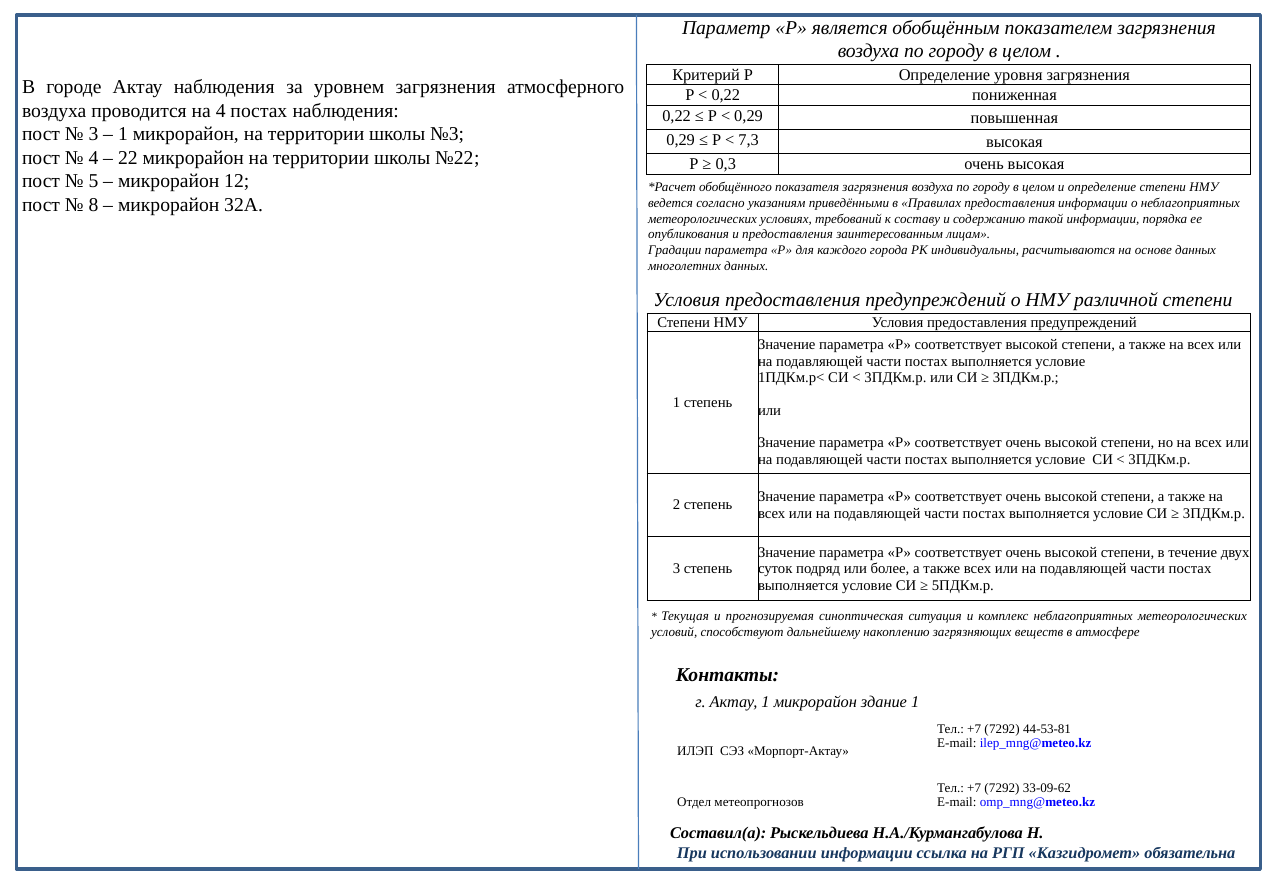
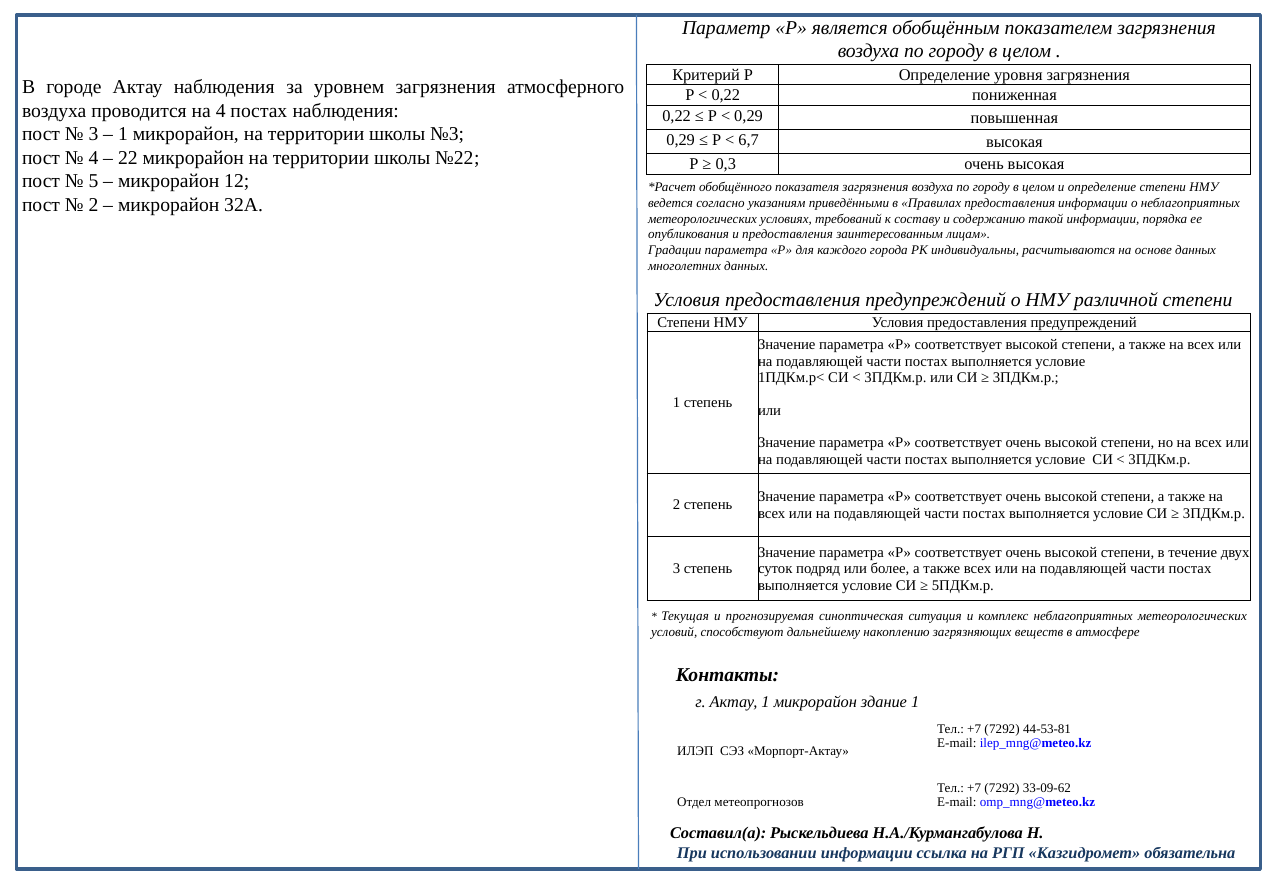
7,3: 7,3 -> 6,7
8 at (93, 205): 8 -> 2
